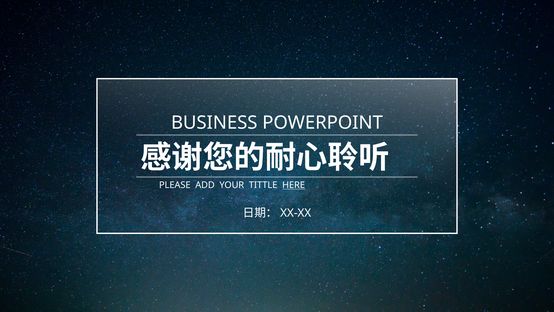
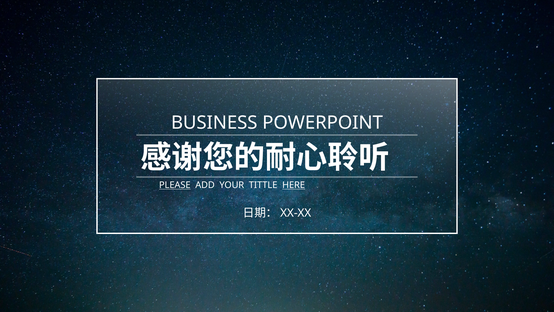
PLEASE underline: none -> present
